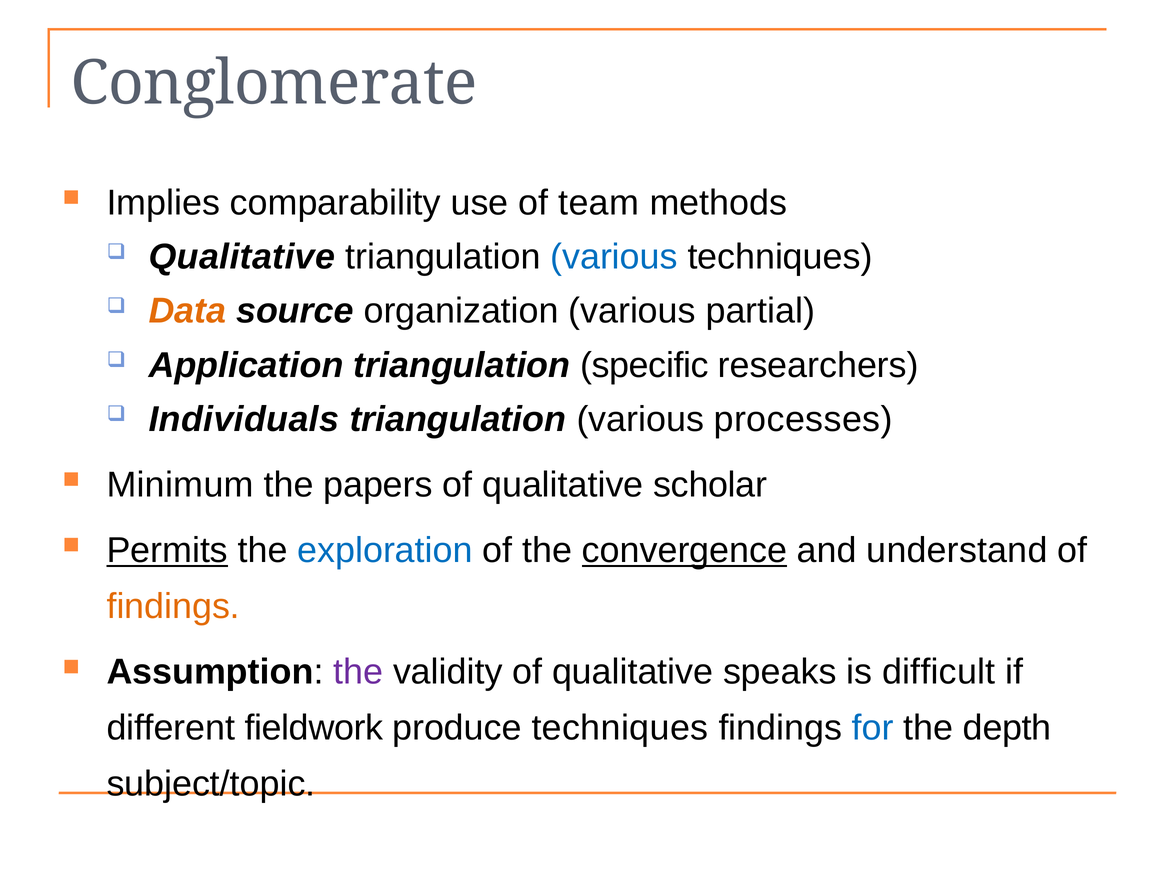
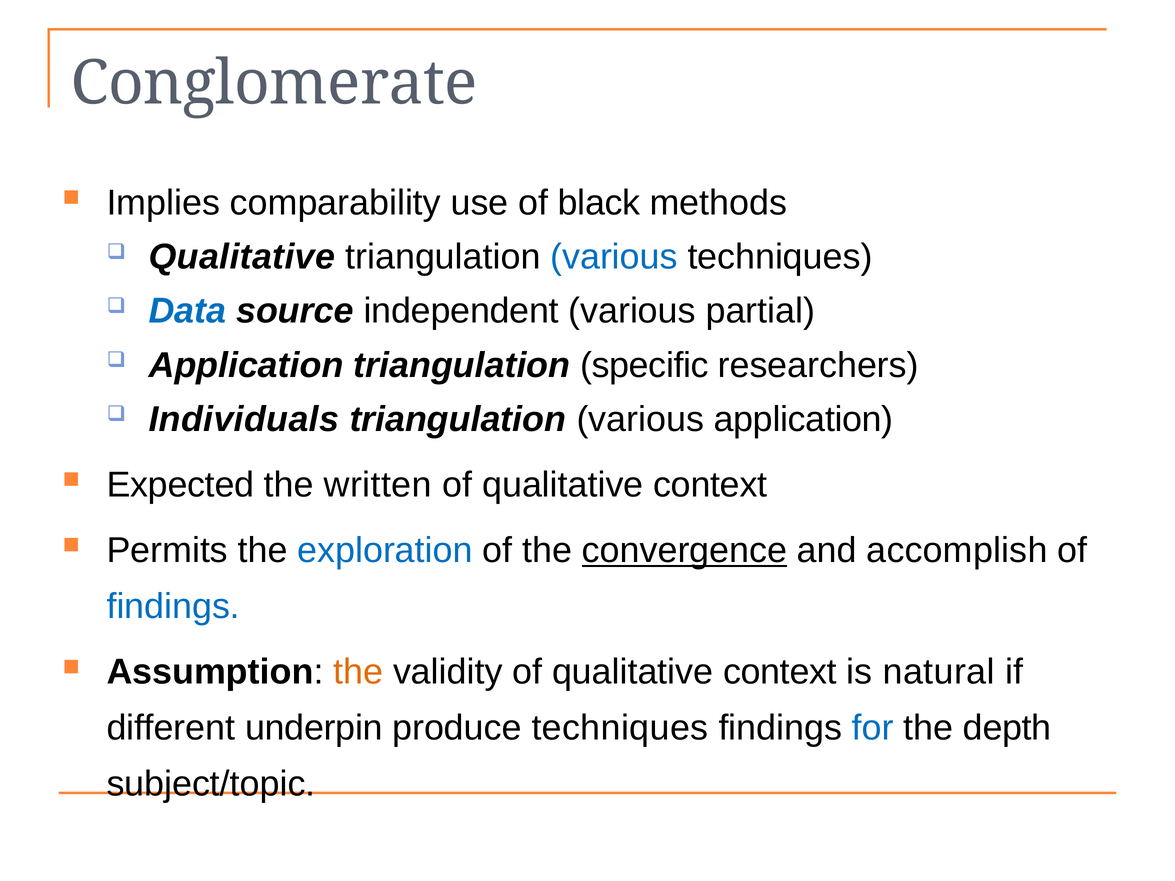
team: team -> black
Data colour: orange -> blue
organization: organization -> independent
various processes: processes -> application
Minimum: Minimum -> Expected
papers: papers -> written
scholar at (710, 485): scholar -> context
Permits underline: present -> none
understand: understand -> accomplish
findings at (173, 607) colour: orange -> blue
the at (358, 672) colour: purple -> orange
validity of qualitative speaks: speaks -> context
difficult: difficult -> natural
fieldwork: fieldwork -> underpin
